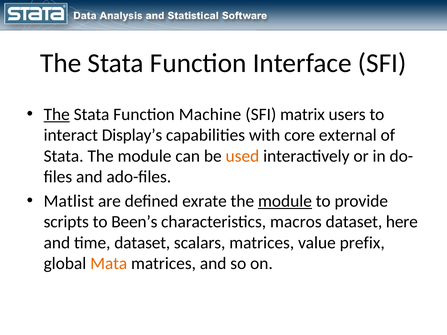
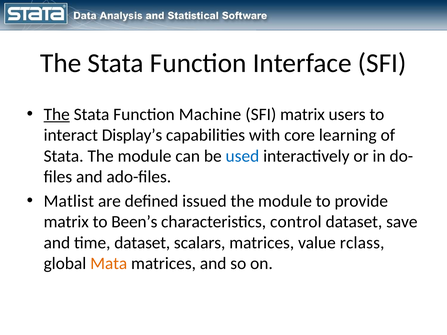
external: external -> learning
used colour: orange -> blue
exrate: exrate -> issued
module at (285, 201) underline: present -> none
scripts at (66, 222): scripts -> matrix
macros: macros -> control
here: here -> save
prefix: prefix -> rclass
